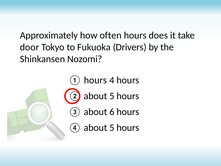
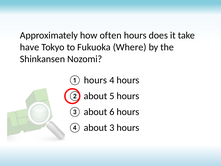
door: door -> have
Drivers: Drivers -> Where
④ about 5: 5 -> 3
